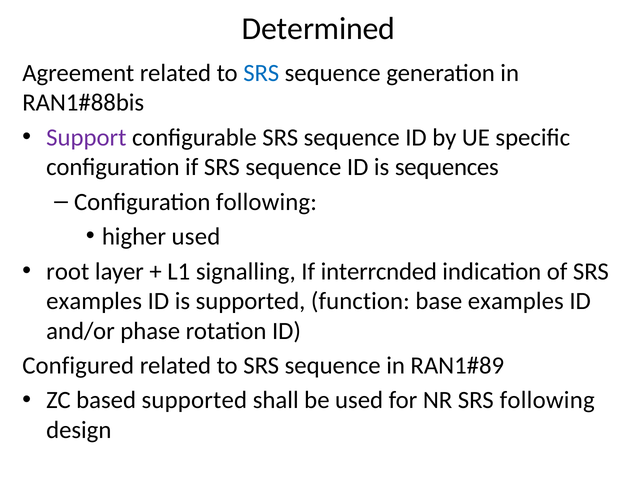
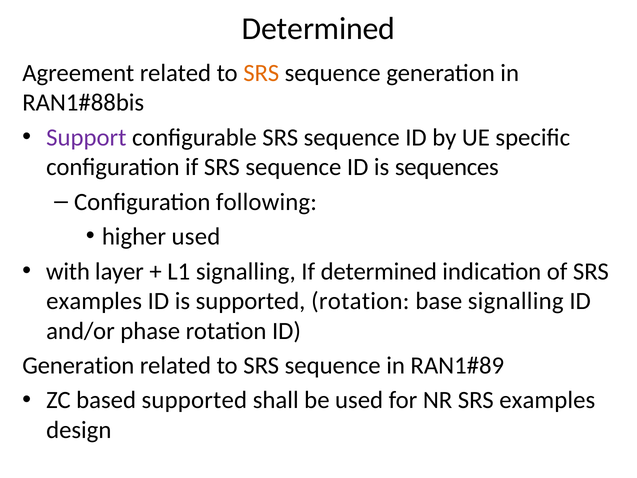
SRS at (261, 73) colour: blue -> orange
root: root -> with
If interrcnded: interrcnded -> determined
supported function: function -> rotation
base examples: examples -> signalling
Configured at (78, 365): Configured -> Generation
NR SRS following: following -> examples
